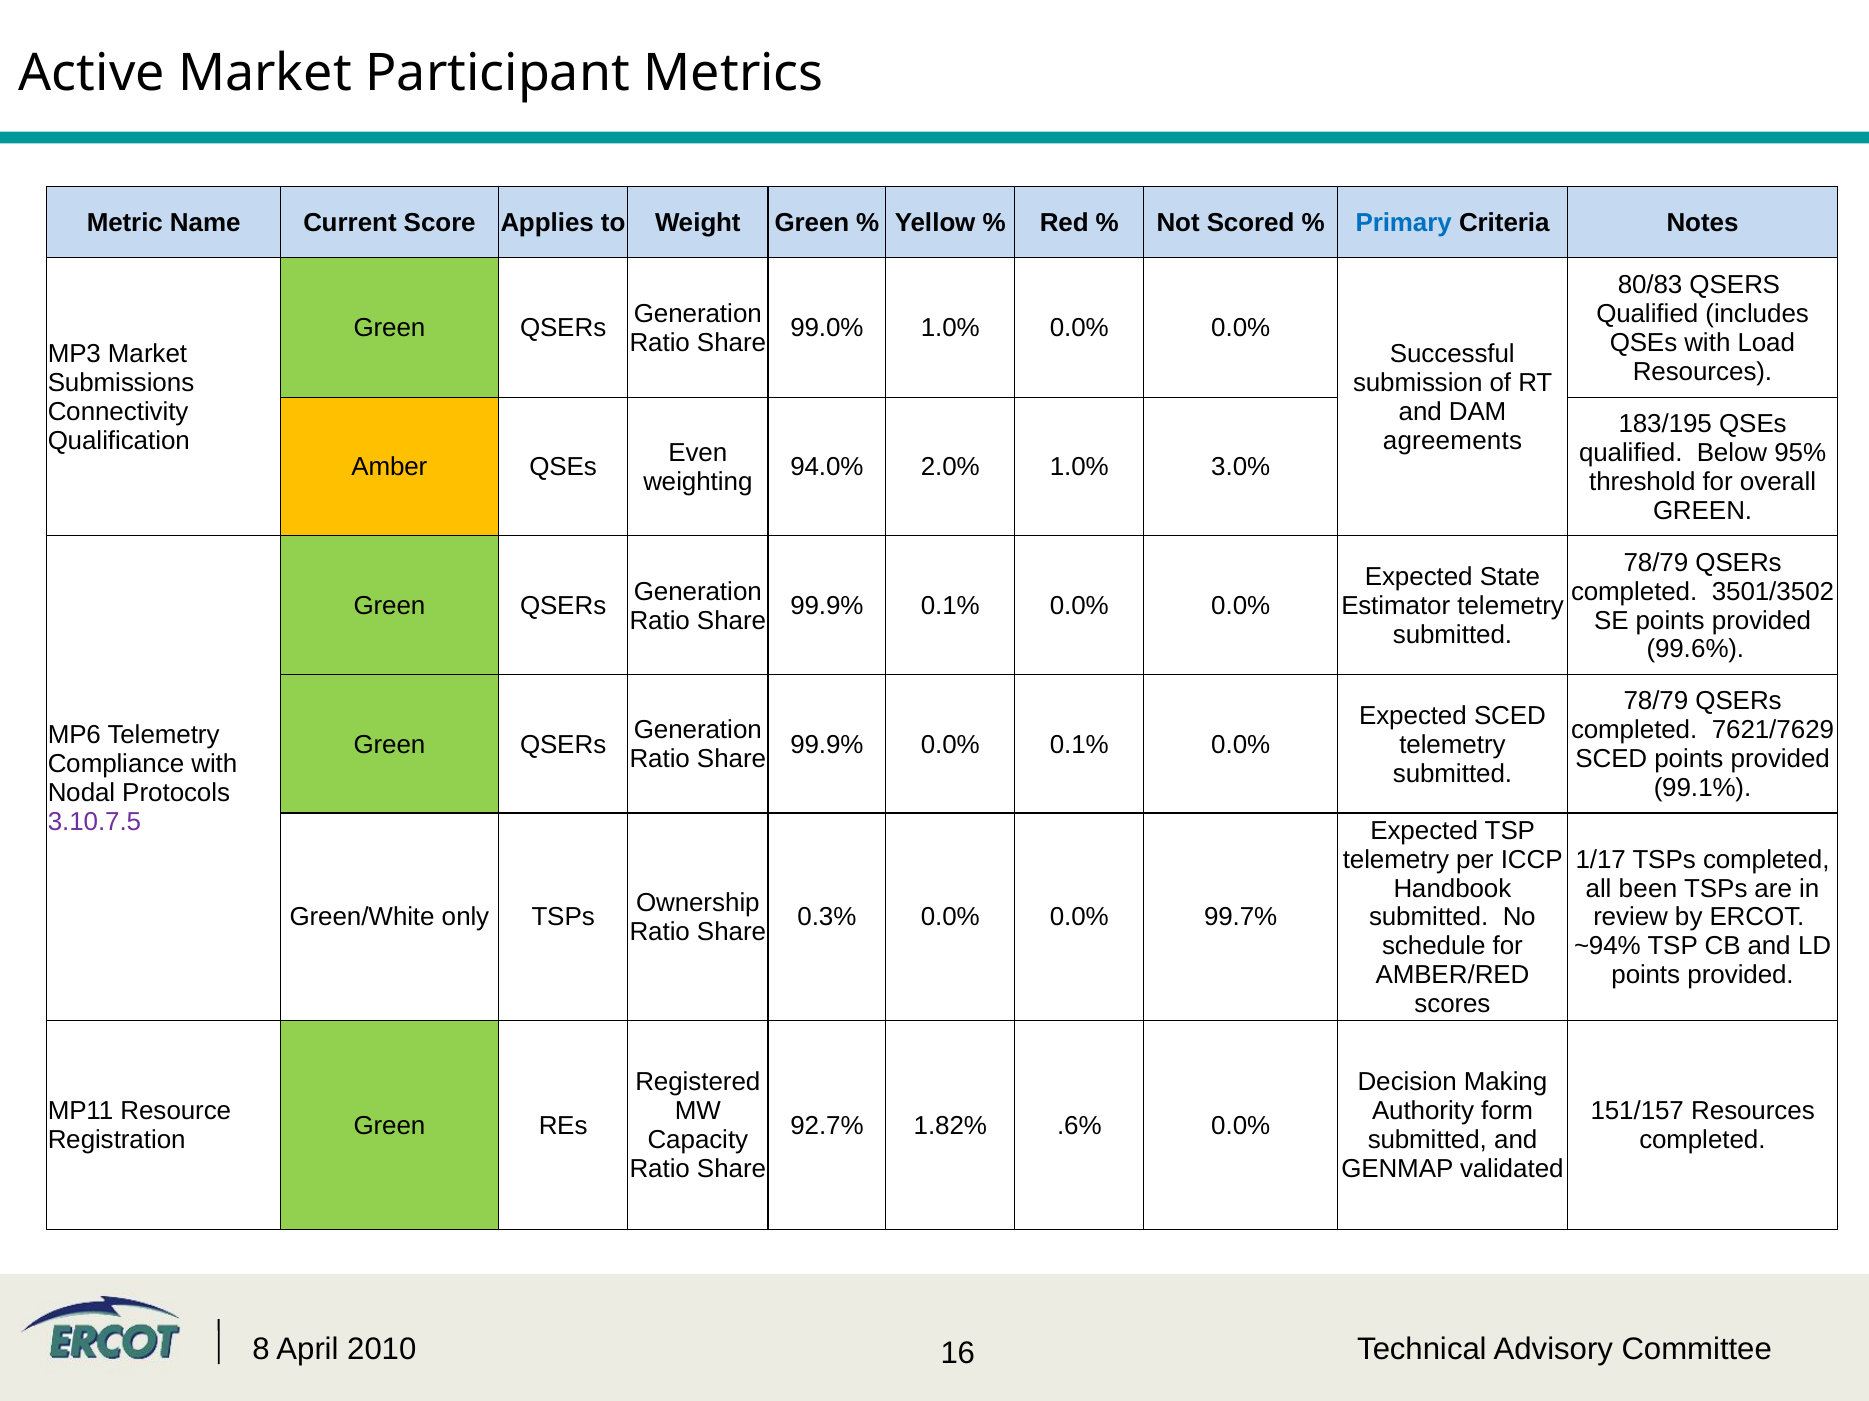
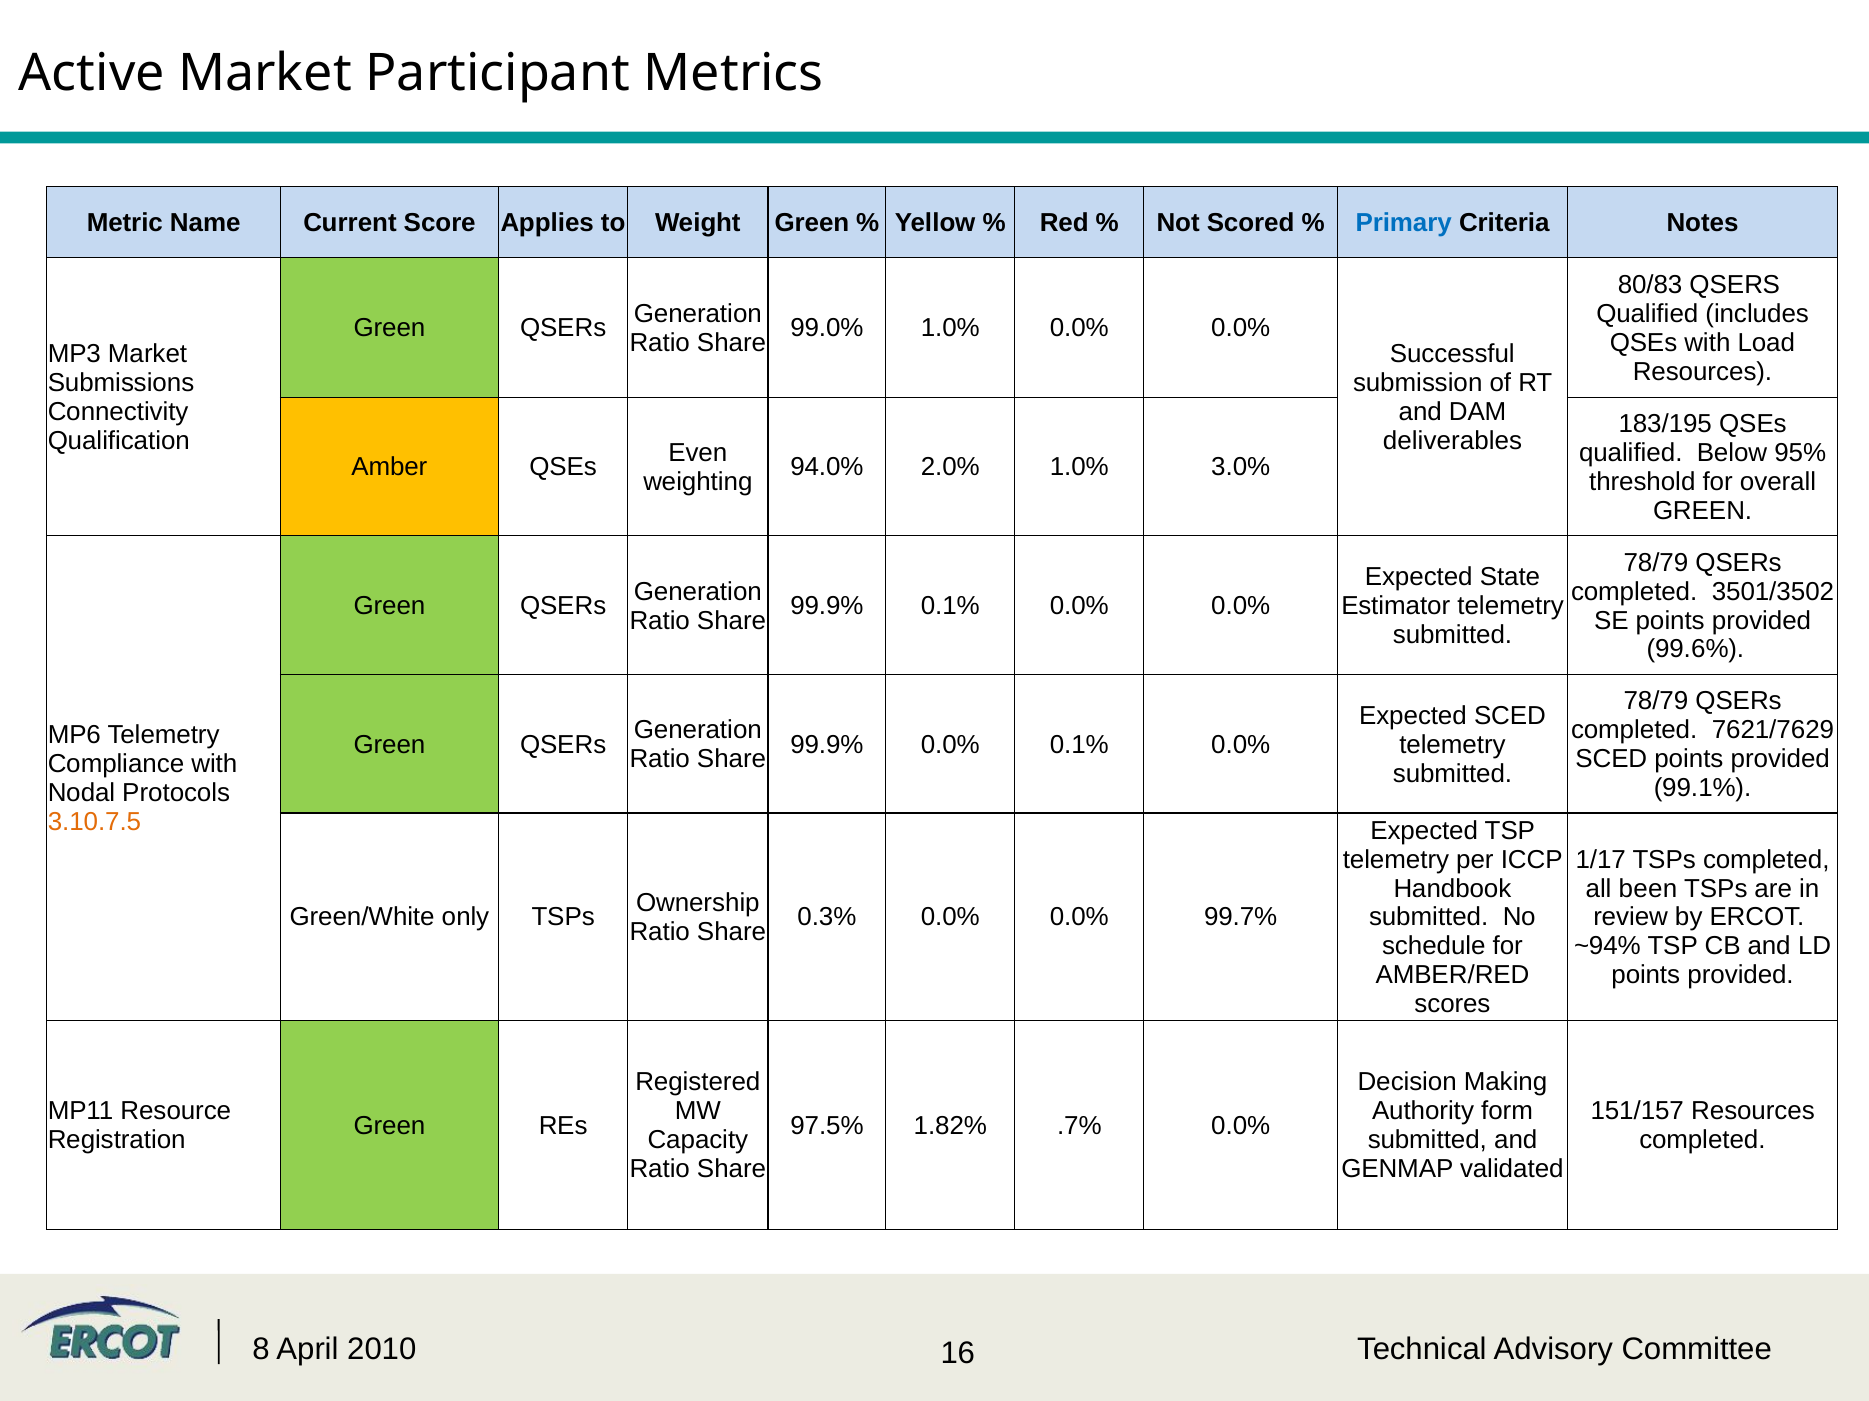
agreements: agreements -> deliverables
3.10.7.5 colour: purple -> orange
92.7%: 92.7% -> 97.5%
.6%: .6% -> .7%
